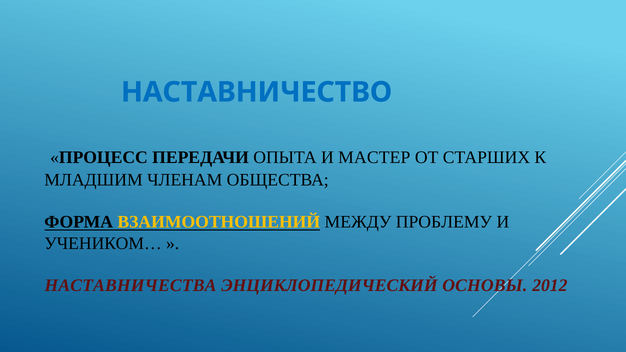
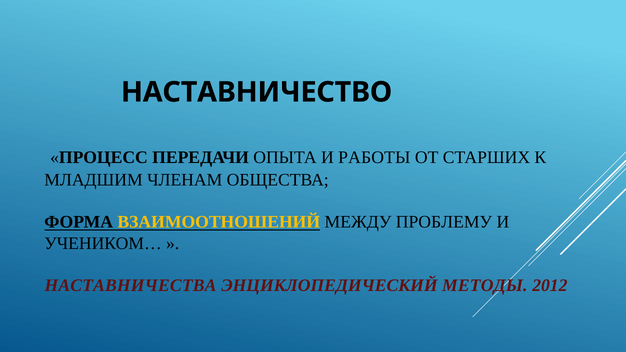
НАСТАВНИЧЕСТВО colour: blue -> black
МАСТЕР: МАСТЕР -> РАБОТЫ
ОСНОВЫ: ОСНОВЫ -> МЕТОДЫ
